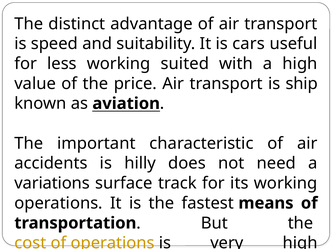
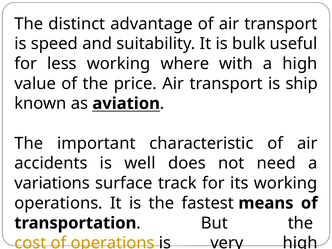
cars: cars -> bulk
suited: suited -> where
hilly: hilly -> well
